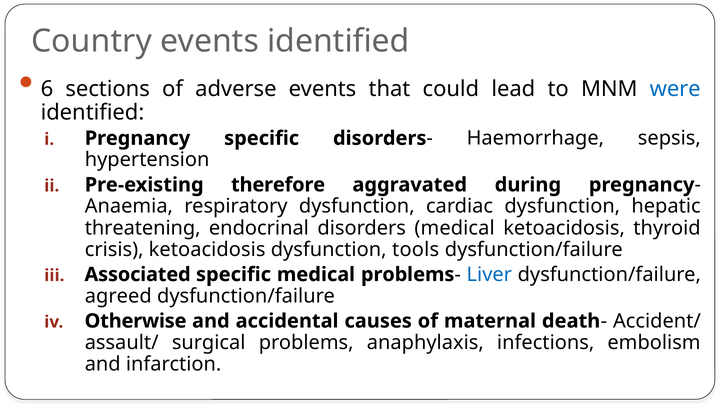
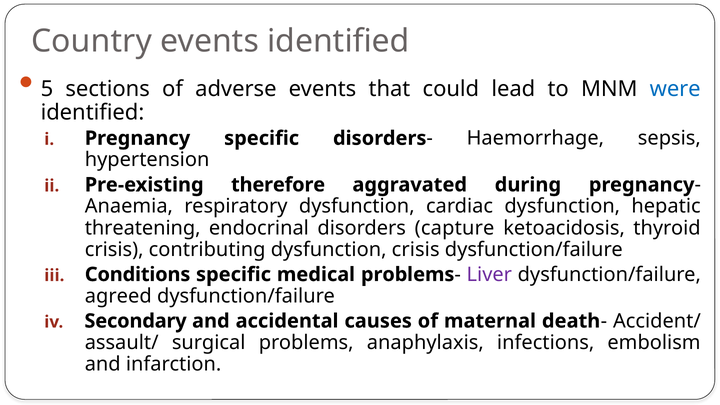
6: 6 -> 5
disorders medical: medical -> capture
crisis ketoacidosis: ketoacidosis -> contributing
dysfunction tools: tools -> crisis
Associated: Associated -> Conditions
Liver colour: blue -> purple
Otherwise: Otherwise -> Secondary
